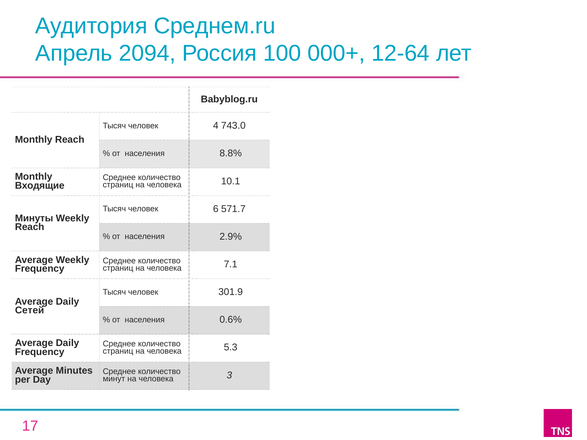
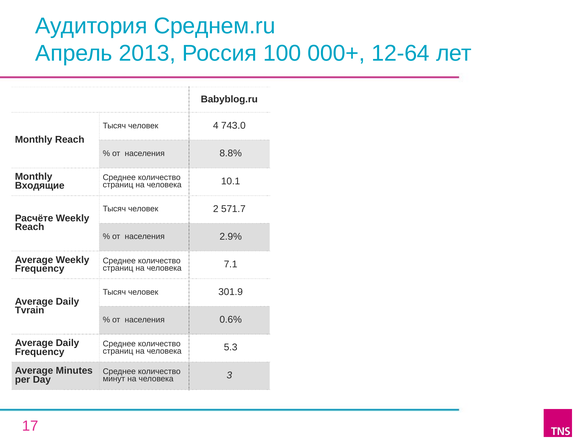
2094: 2094 -> 2013
6: 6 -> 2
Минуты: Минуты -> Расчёте
Сетей: Сетей -> Tvrain
